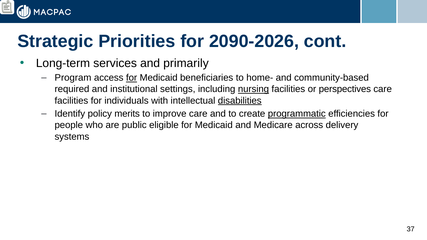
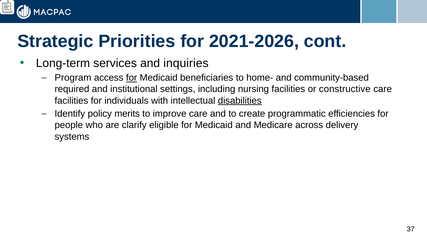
2090-2026: 2090-2026 -> 2021-2026
primarily: primarily -> inquiries
nursing underline: present -> none
perspectives: perspectives -> constructive
programmatic underline: present -> none
public: public -> clarify
